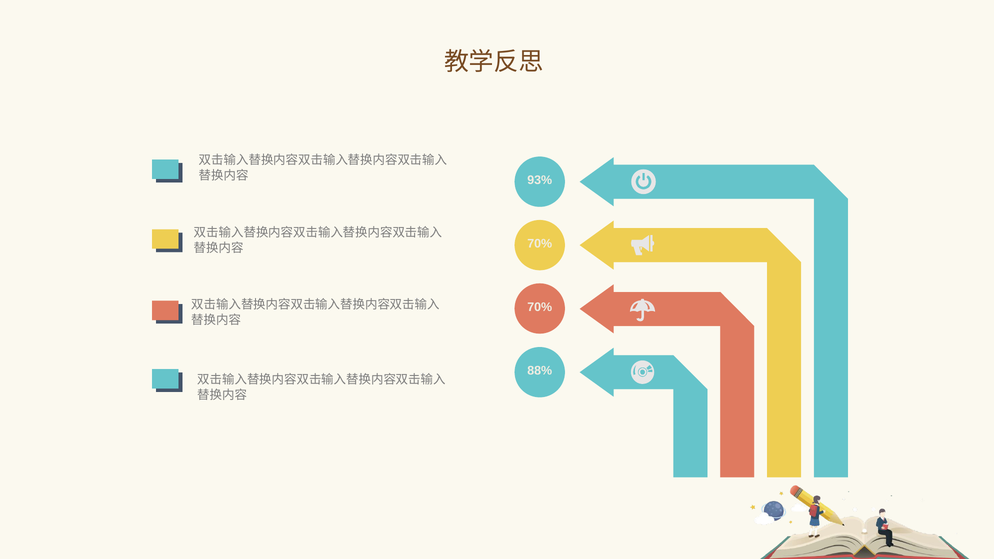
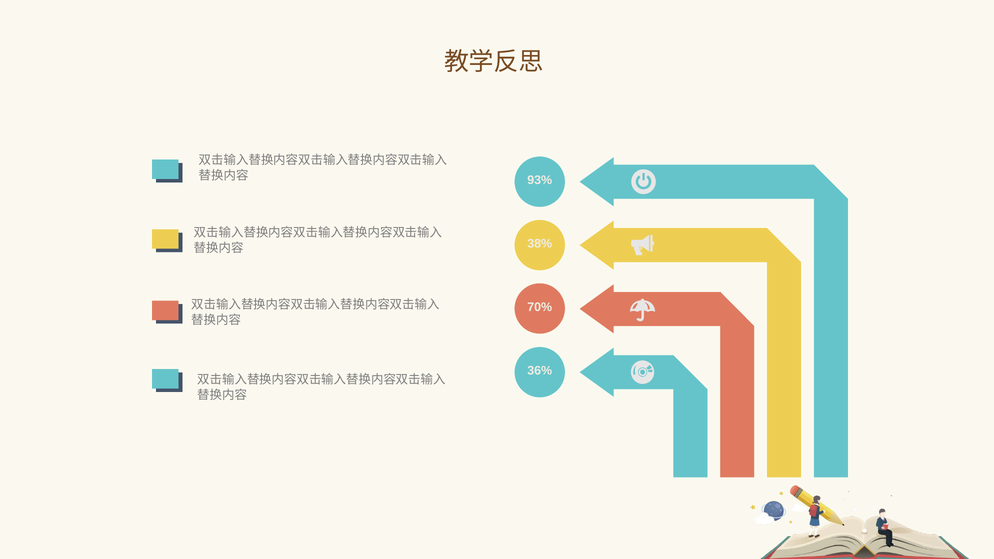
70% at (540, 244): 70% -> 38%
88%: 88% -> 36%
